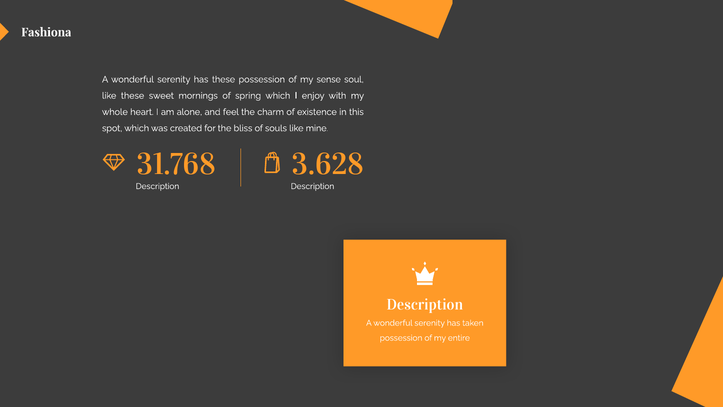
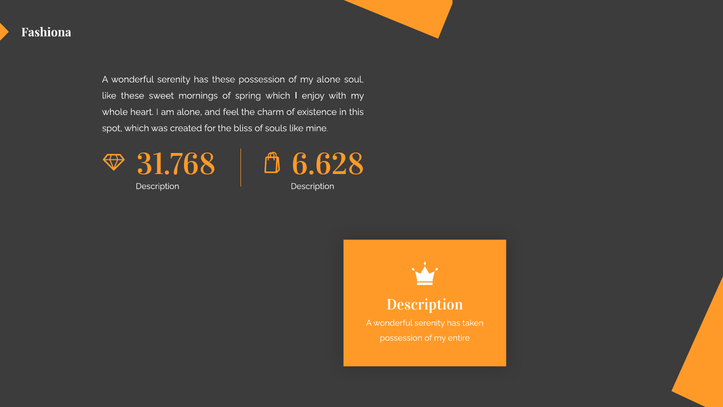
my sense: sense -> alone
3.628: 3.628 -> 6.628
